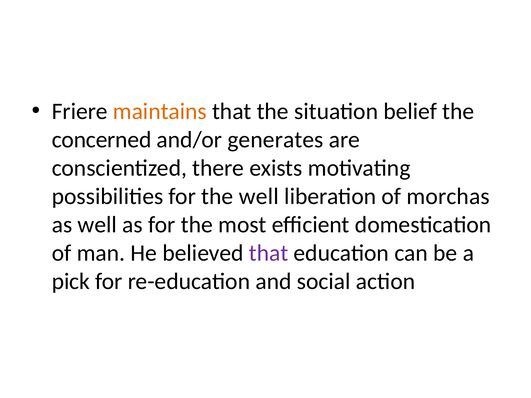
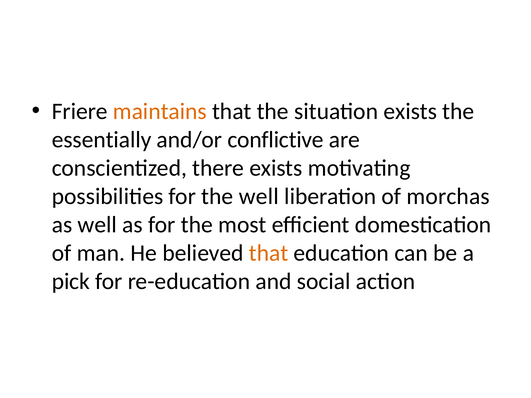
situation belief: belief -> exists
concerned: concerned -> essentially
generates: generates -> conflictive
that at (269, 253) colour: purple -> orange
